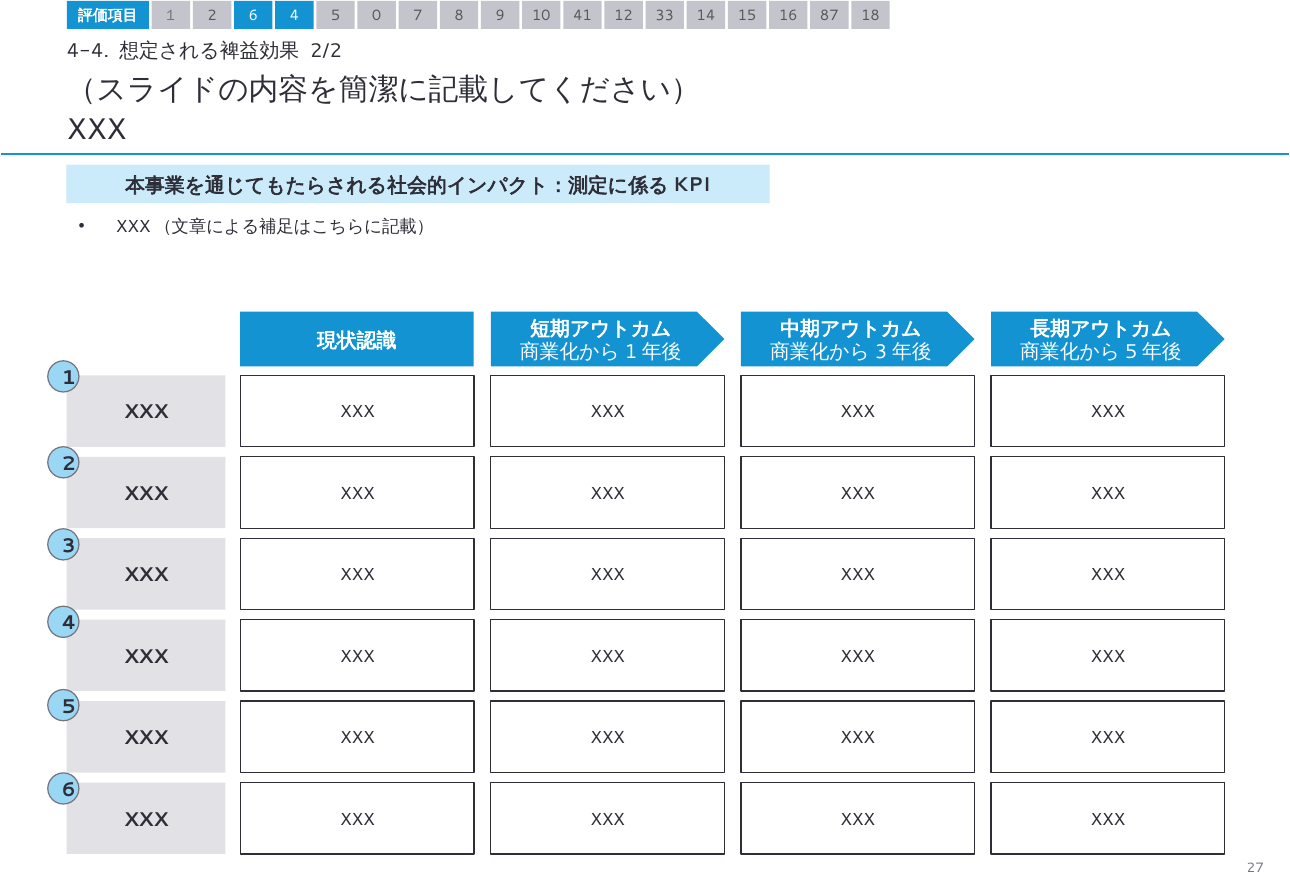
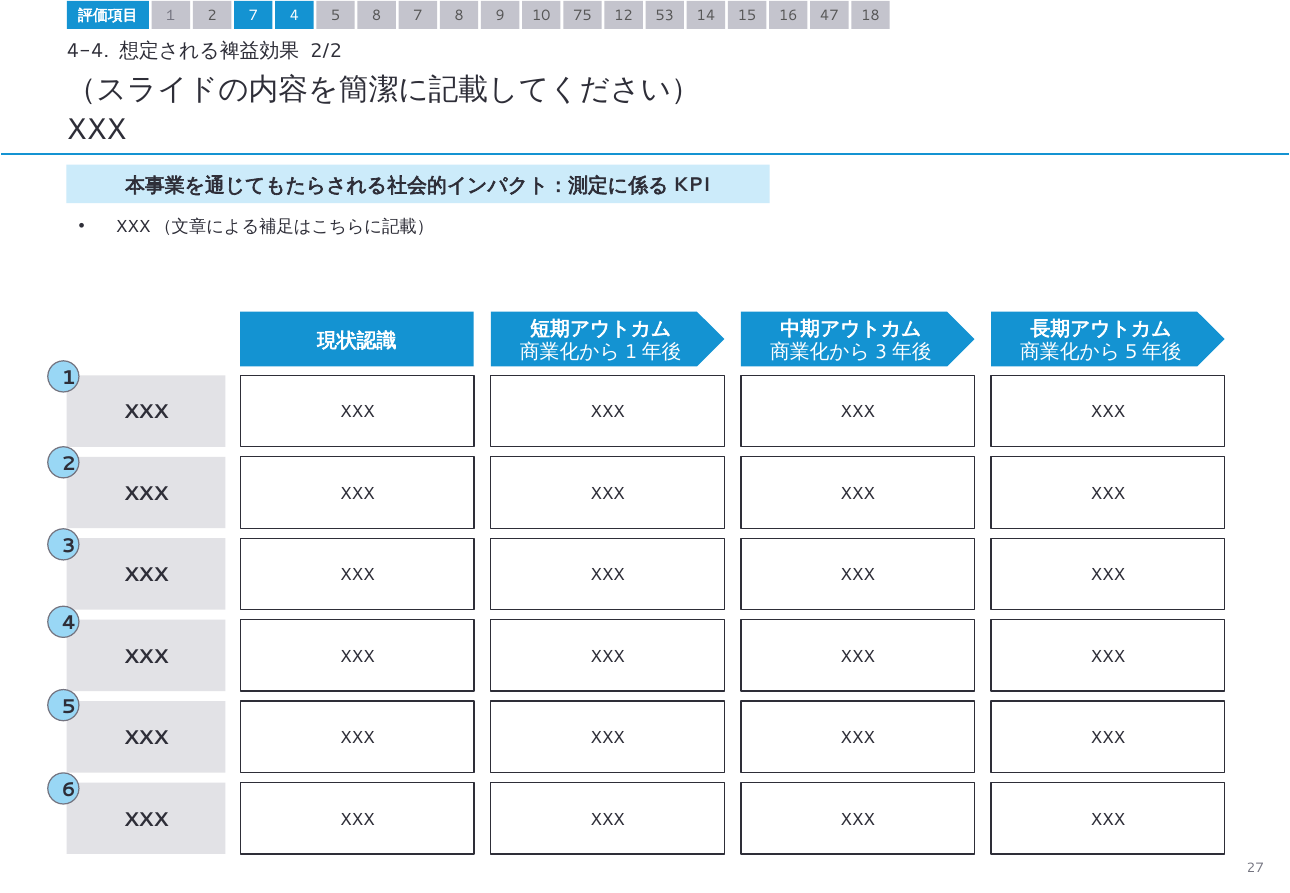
2 6: 6 -> 7
5 0: 0 -> 8
41: 41 -> 75
33: 33 -> 53
87: 87 -> 47
